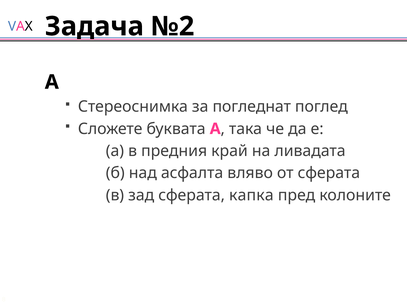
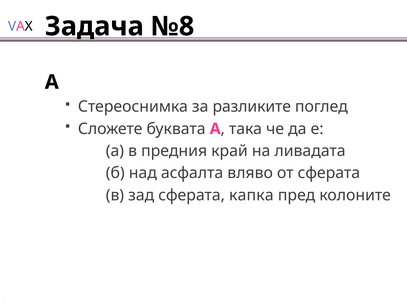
№2: №2 -> №8
погледнат: погледнат -> разликите
